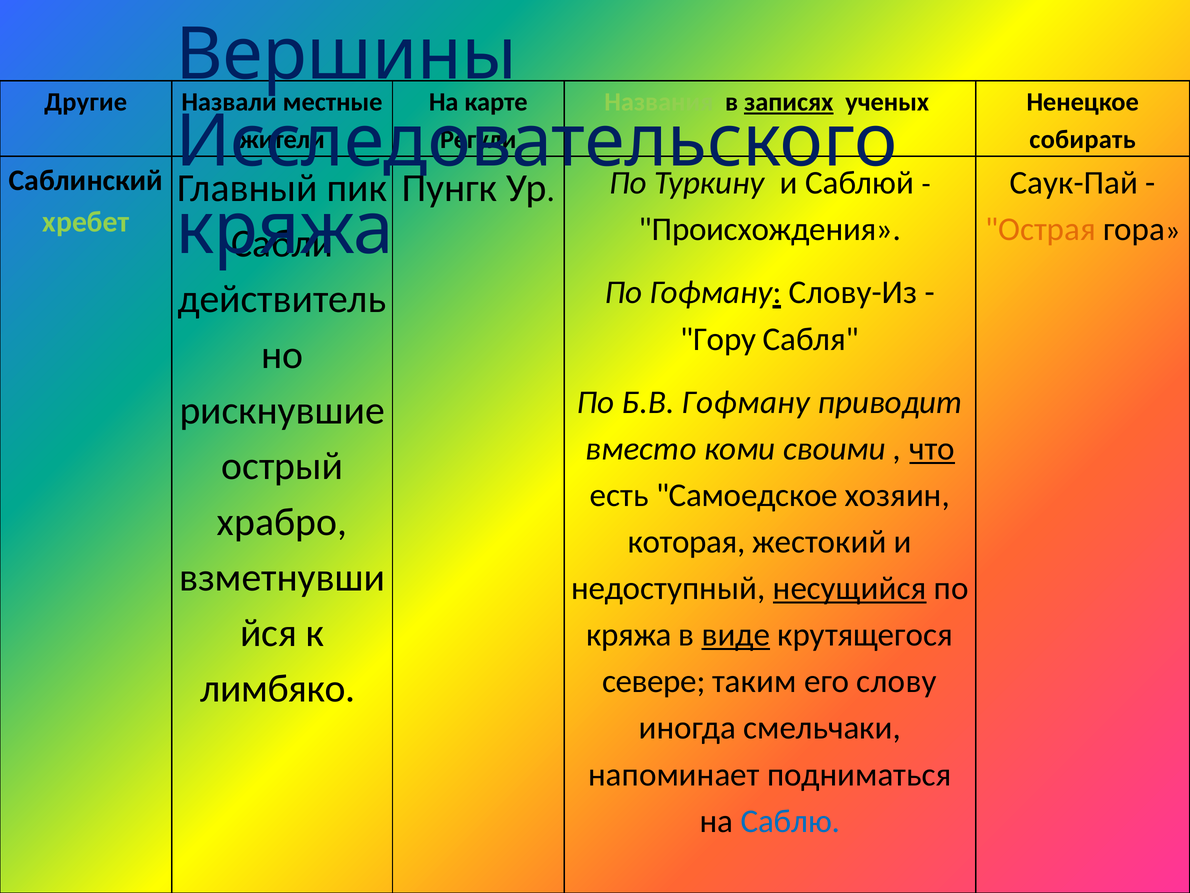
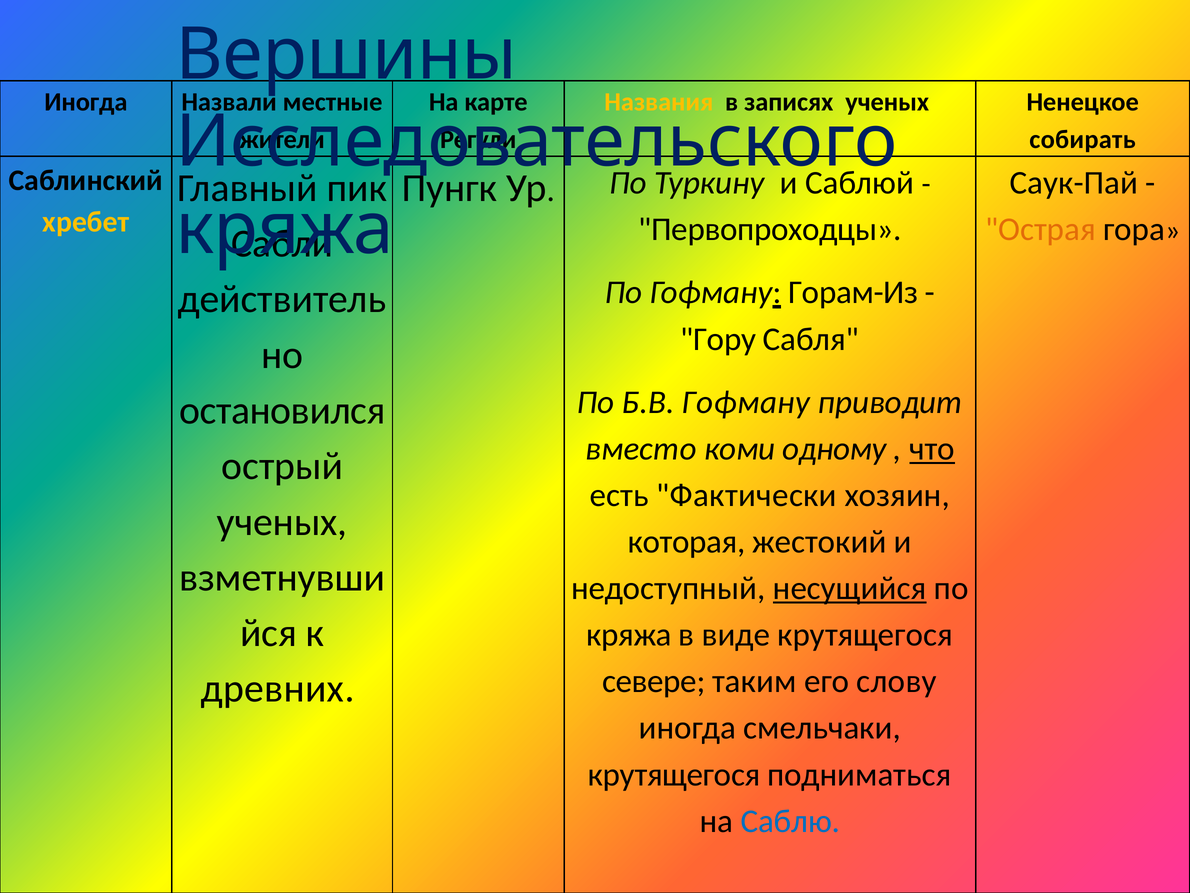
Другие at (86, 102): Другие -> Иногда
Названия colour: light green -> yellow
записях underline: present -> none
хребет colour: light green -> yellow
Происхождения: Происхождения -> Первопроходцы
Слову-Из: Слову-Из -> Горам-Из
рискнувшие: рискнувшие -> остановился
своими: своими -> одному
Самоедское: Самоедское -> Фактически
храбро at (282, 522): храбро -> ученых
виде underline: present -> none
лимбяко: лимбяко -> древних
напоминает at (674, 774): напоминает -> крутящегося
